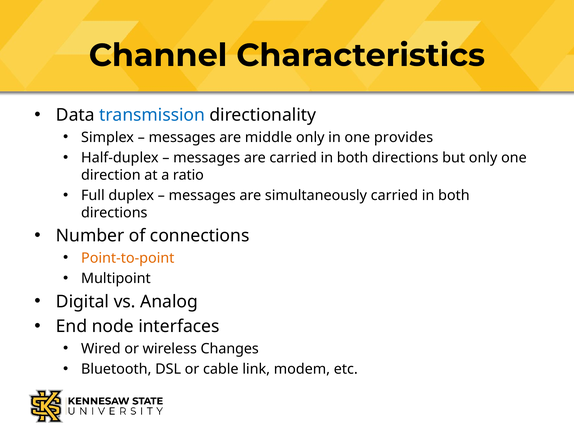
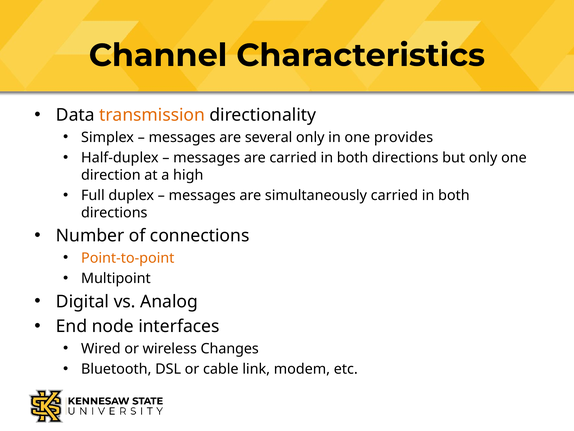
transmission colour: blue -> orange
middle: middle -> several
ratio: ratio -> high
